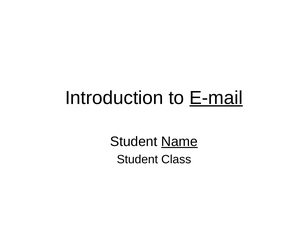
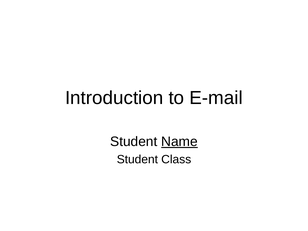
E-mail underline: present -> none
